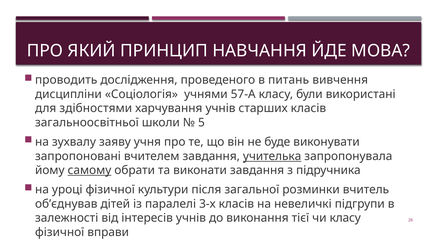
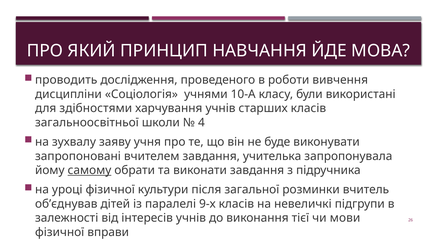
питань: питань -> роботи
57-А: 57-А -> 10-А
5: 5 -> 4
учителька underline: present -> none
3-х: 3-х -> 9-х
чи класу: класу -> мови
